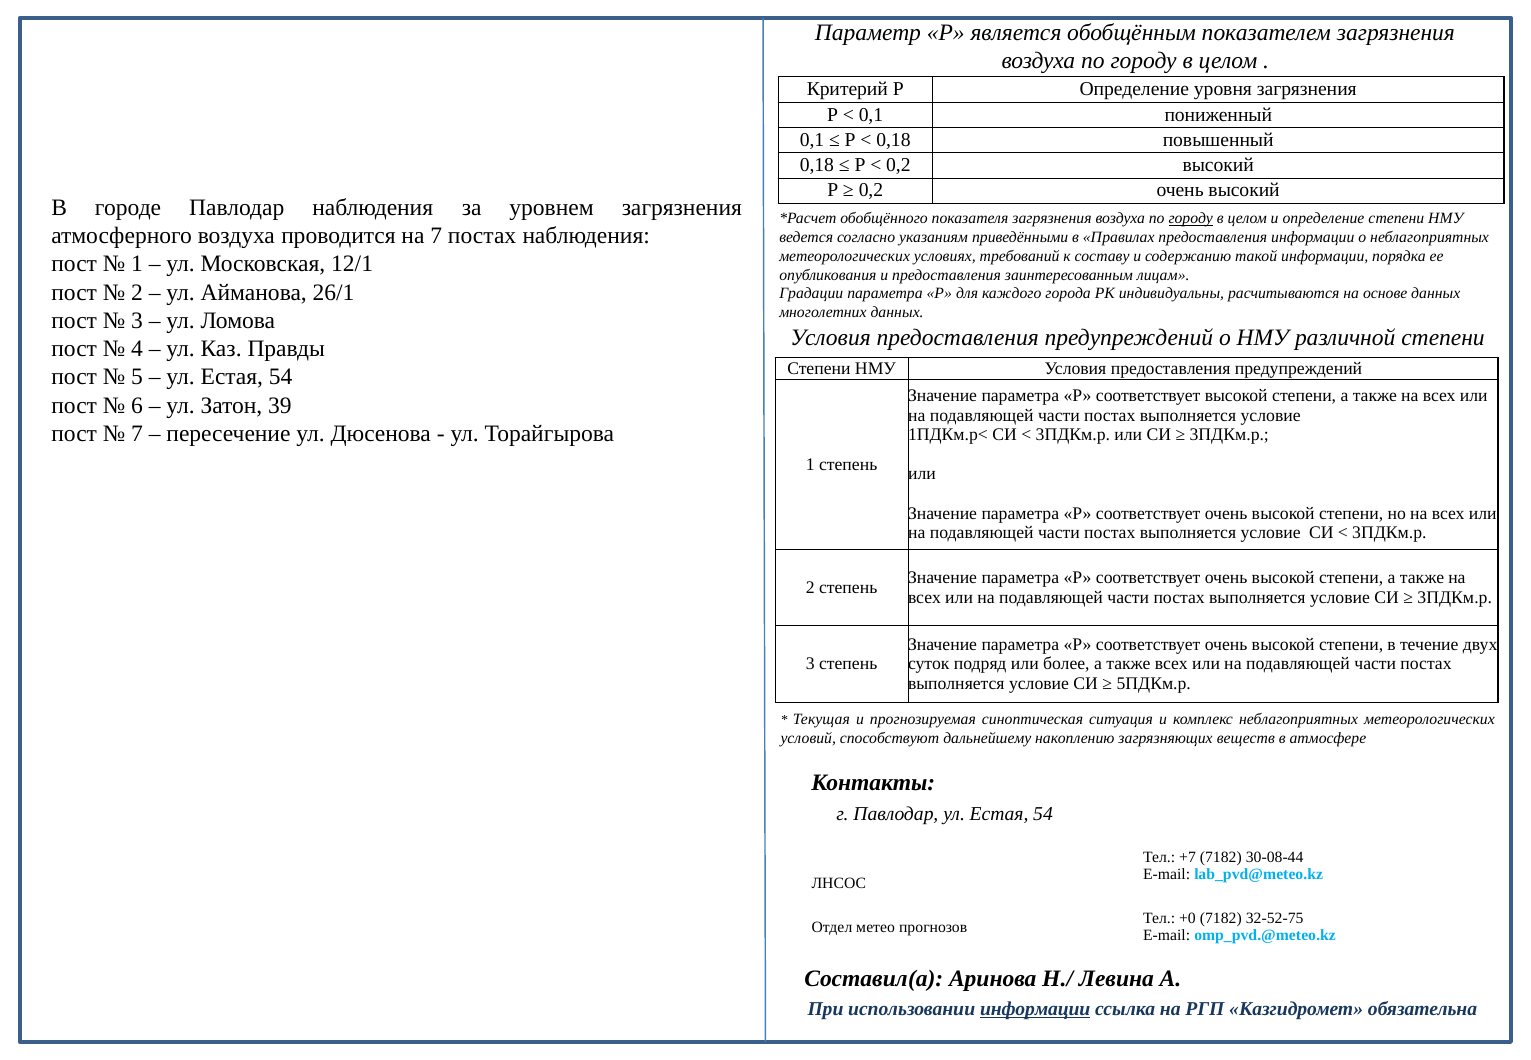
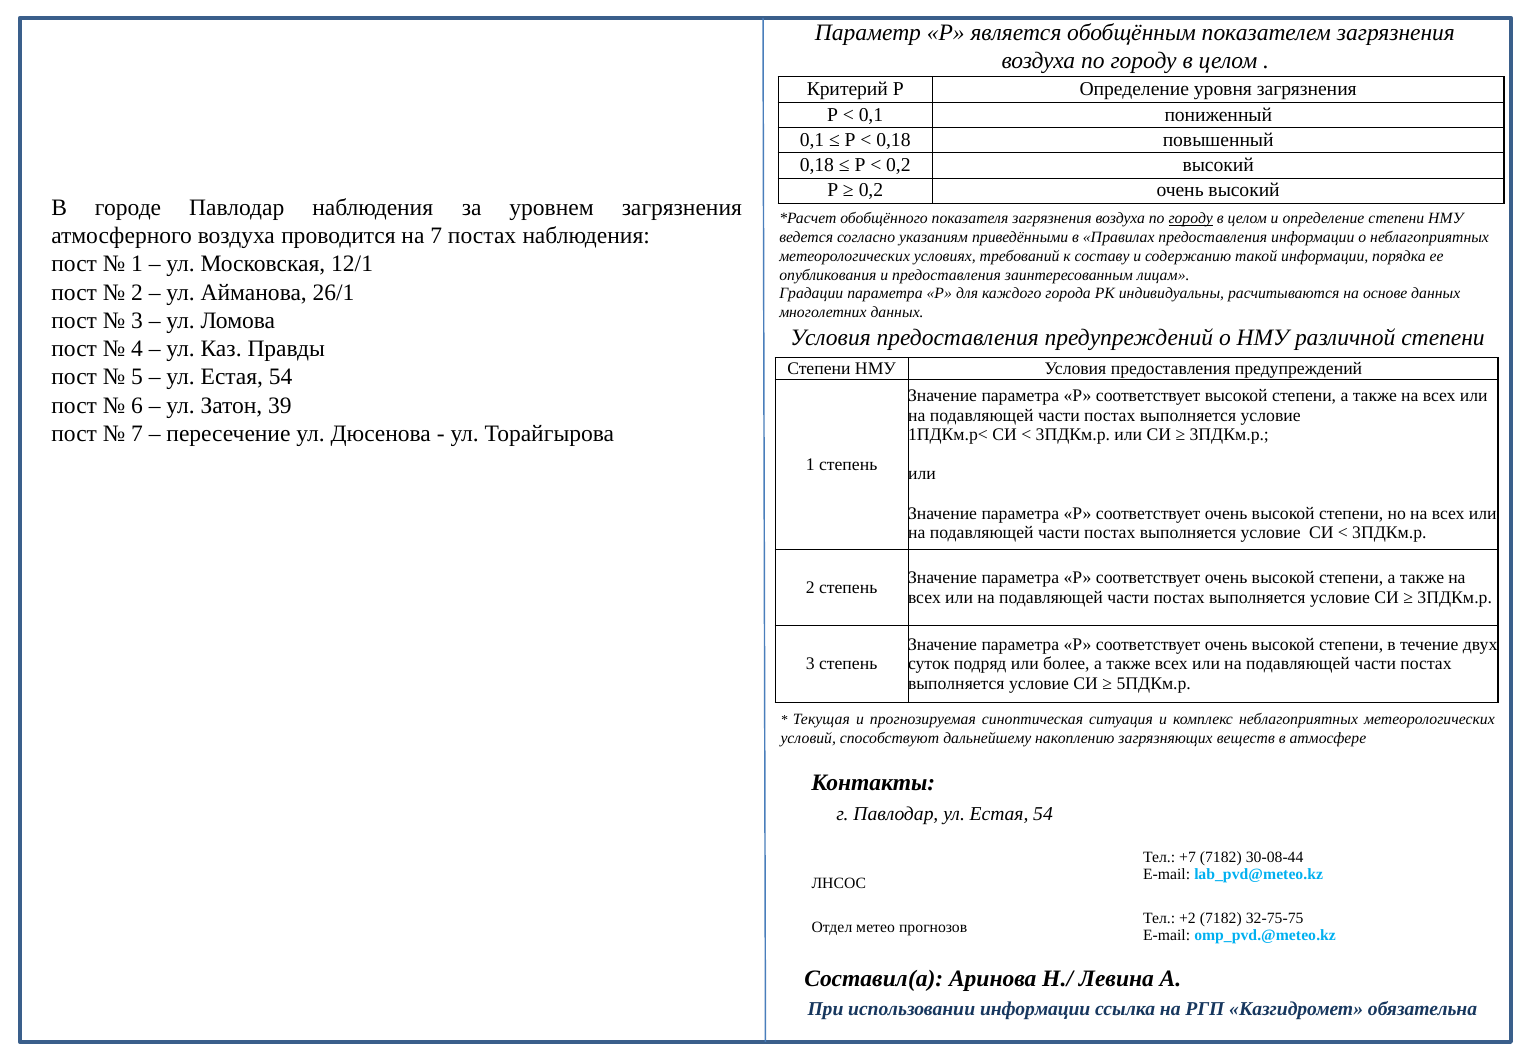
+0: +0 -> +2
32-52-75: 32-52-75 -> 32-75-75
информации at (1035, 1009) underline: present -> none
